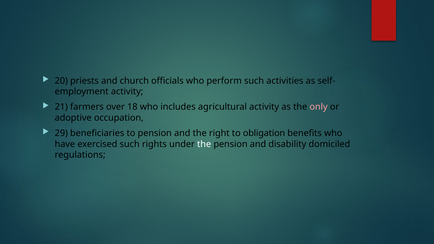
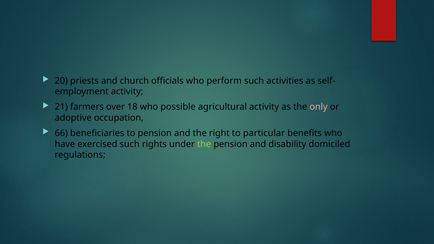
includes: includes -> possible
29: 29 -> 66
obligation: obligation -> particular
the at (204, 144) colour: white -> light green
